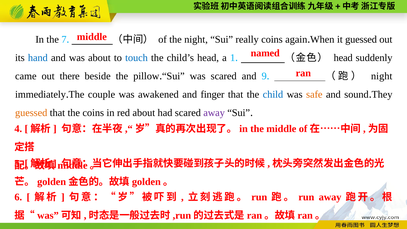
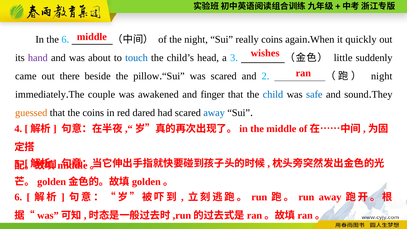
the 7: 7 -> 6
it guessed: guessed -> quickly
named: named -> wishes
hand colour: blue -> purple
1: 1 -> 3
head at (343, 58): head -> little
9: 9 -> 2
safe colour: orange -> blue
red about: about -> dared
away at (214, 113) colour: purple -> blue
